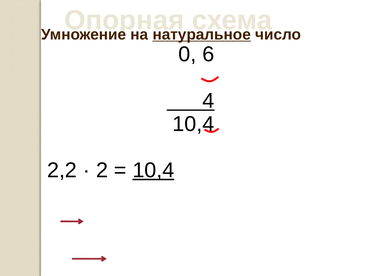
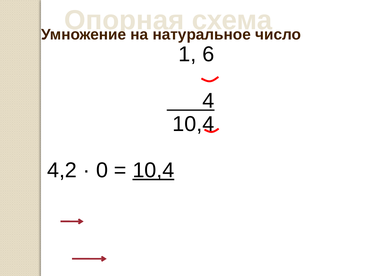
натуральное underline: present -> none
0: 0 -> 1
2,2: 2,2 -> 4,2
2: 2 -> 0
